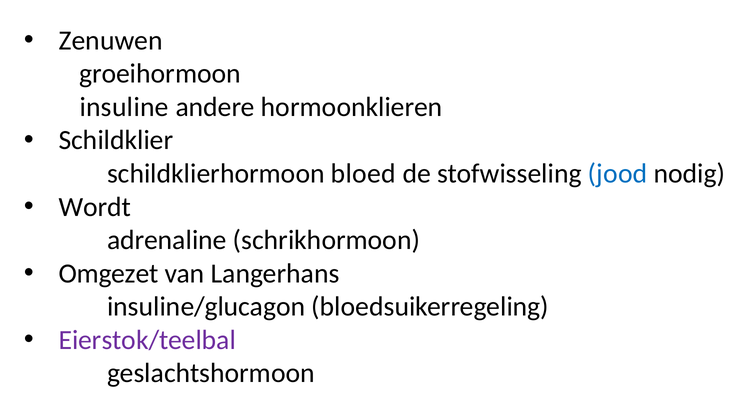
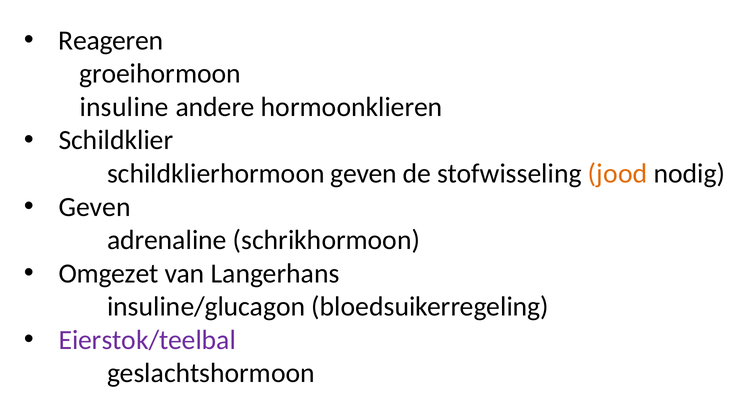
Zenuwen: Zenuwen -> Reageren
schildklierhormoon bloed: bloed -> geven
jood colour: blue -> orange
Wordt at (95, 207): Wordt -> Geven
